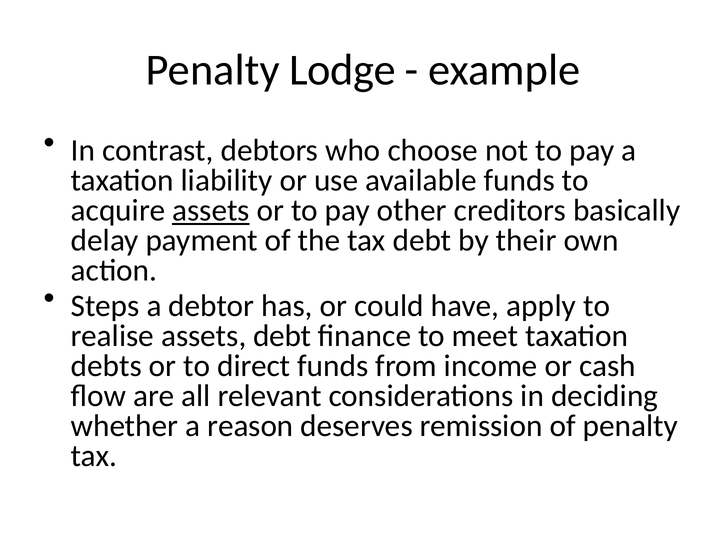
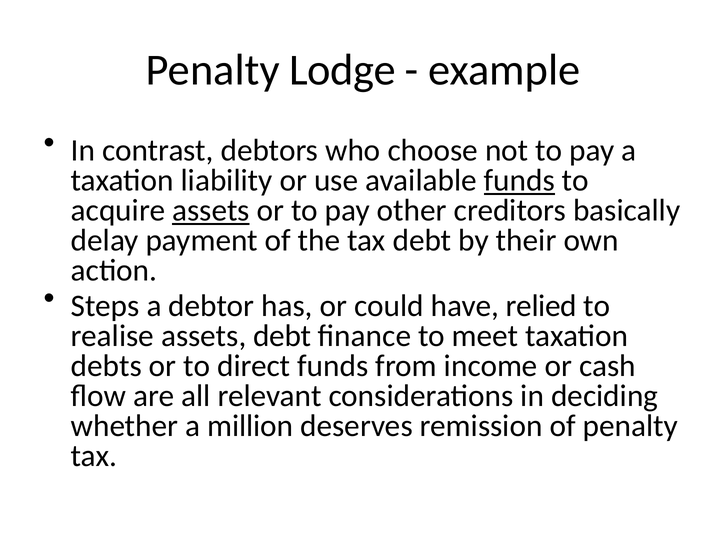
funds at (519, 181) underline: none -> present
apply: apply -> relied
reason: reason -> million
